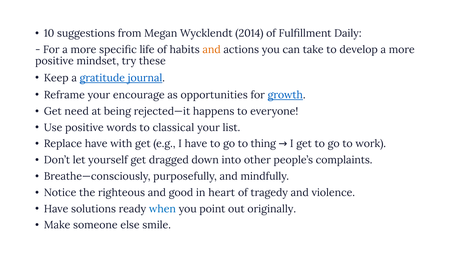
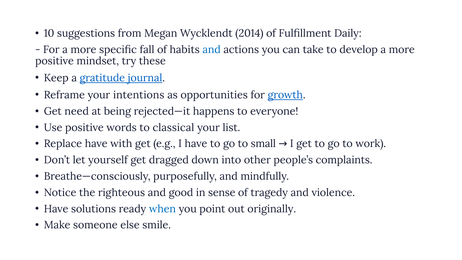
life: life -> fall
and at (212, 50) colour: orange -> blue
encourage: encourage -> intentions
thing: thing -> small
heart: heart -> sense
